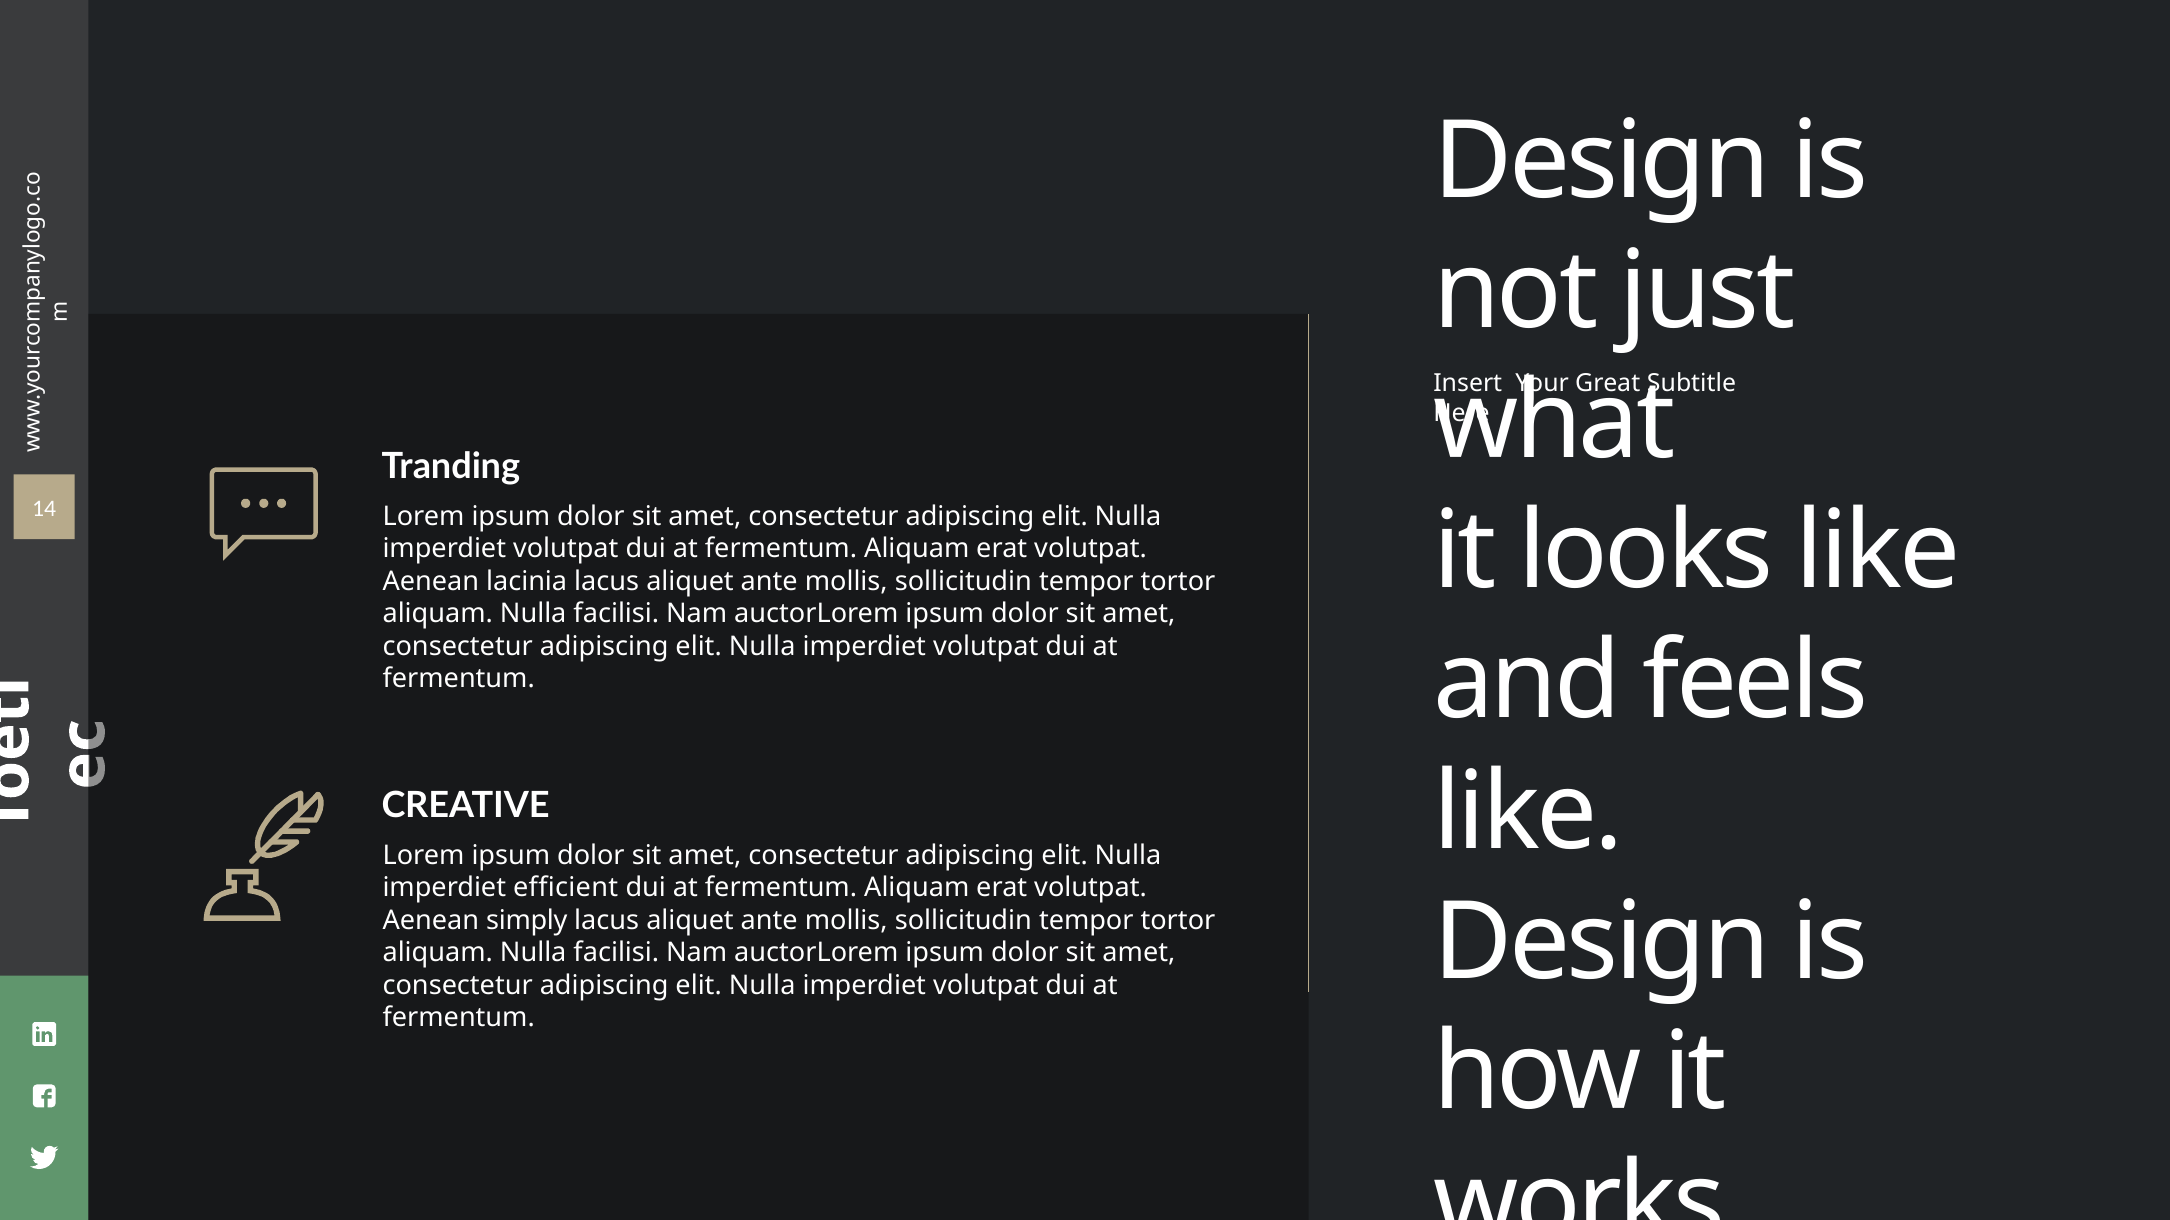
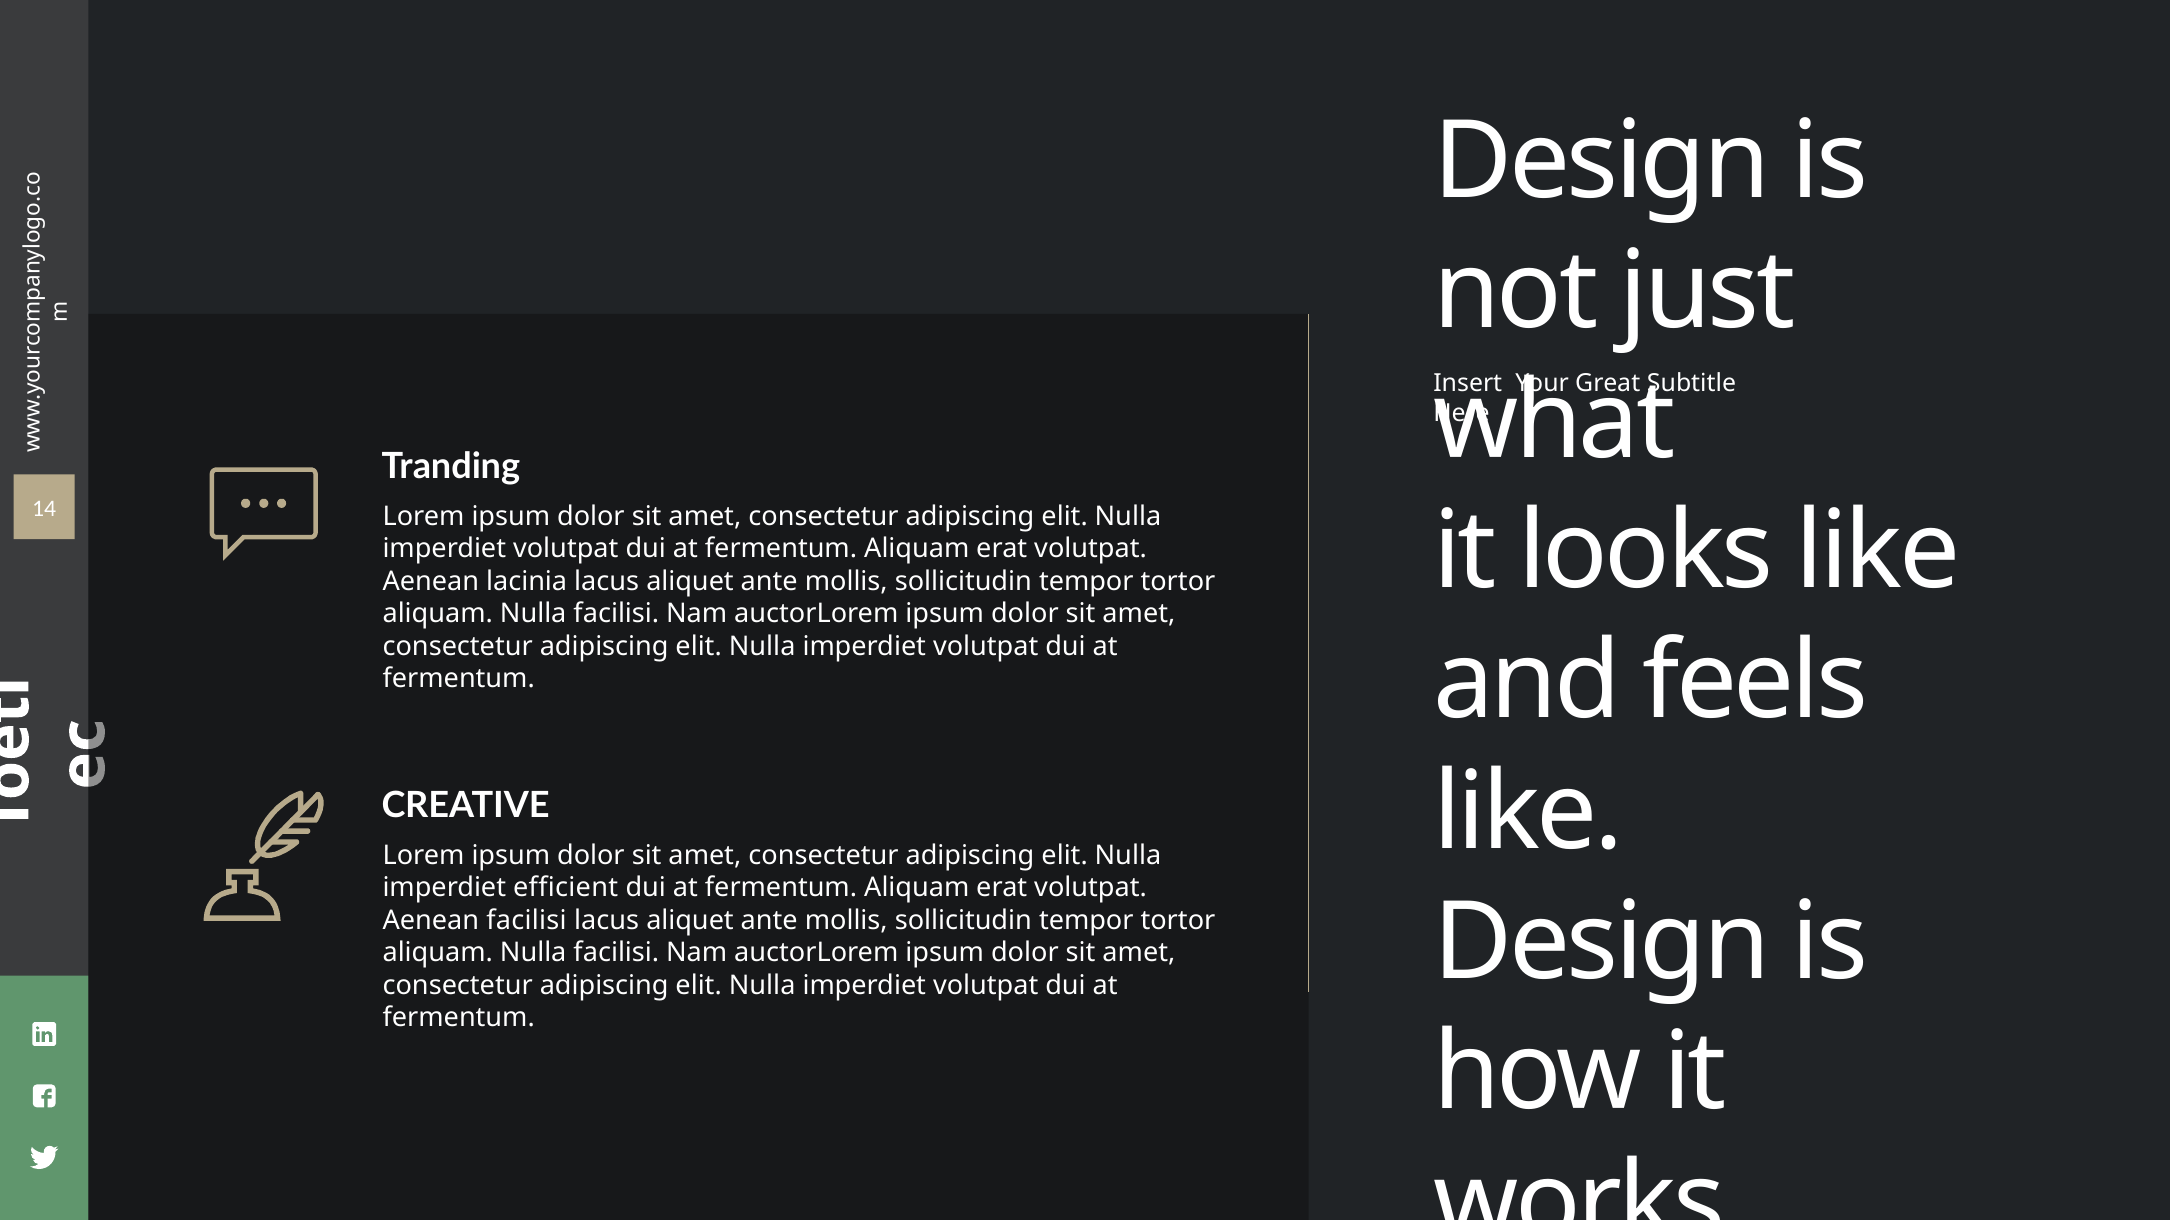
Aenean simply: simply -> facilisi
